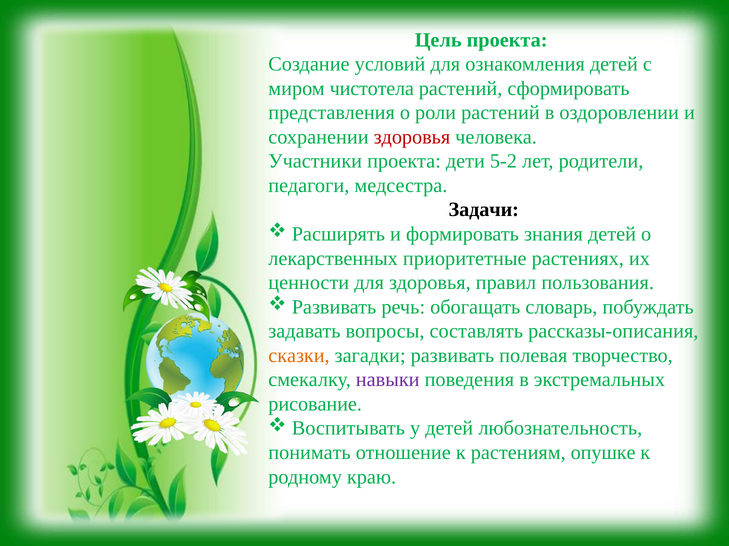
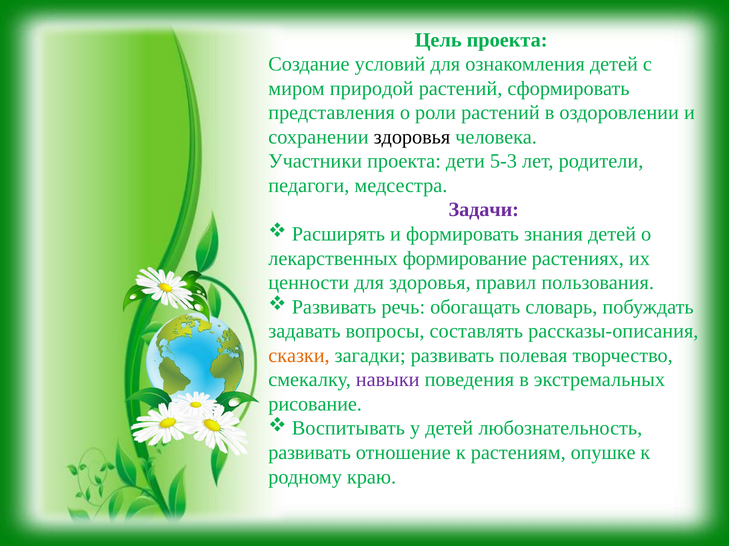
чистотела: чистотела -> природой
здоровья at (412, 137) colour: red -> black
5-2: 5-2 -> 5-3
Задачи colour: black -> purple
приоритетные: приоритетные -> формирование
понимать at (310, 453): понимать -> развивать
